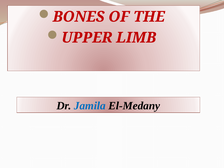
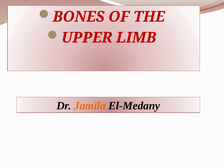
Jamila colour: blue -> orange
